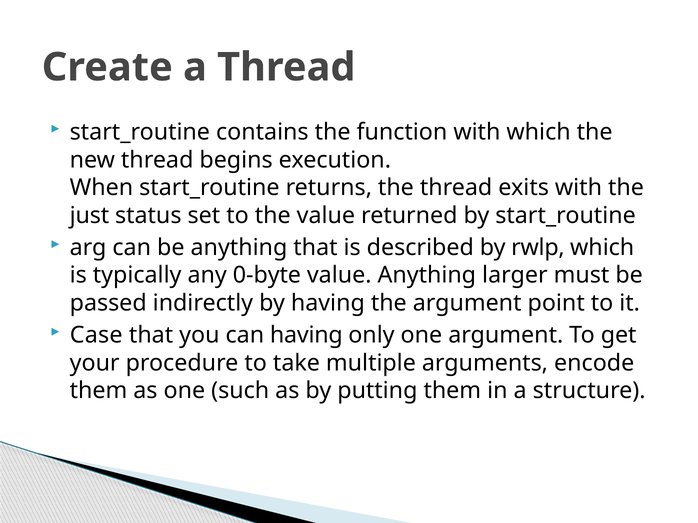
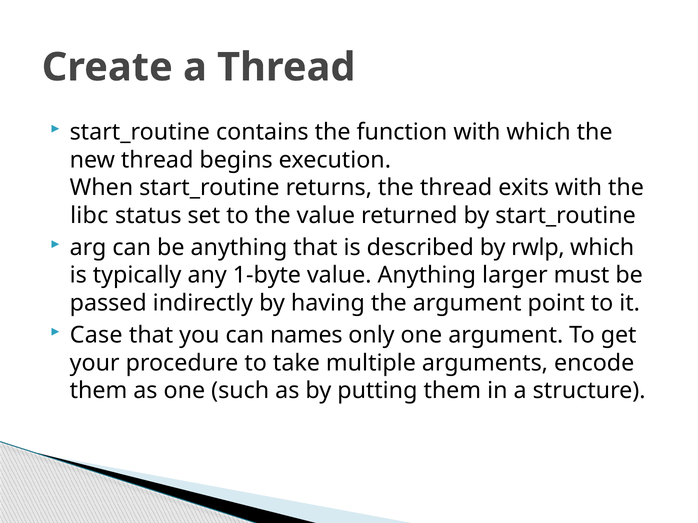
just: just -> libc
0-byte: 0-byte -> 1-byte
can having: having -> names
